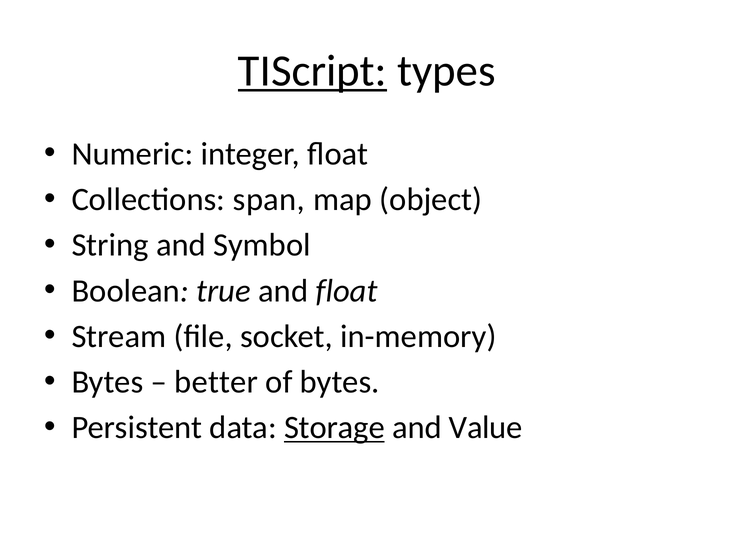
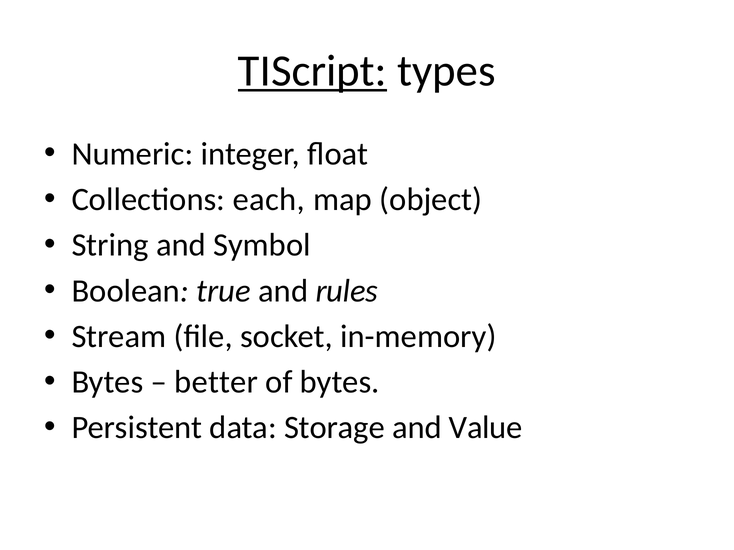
span: span -> each
and float: float -> rules
Storage underline: present -> none
